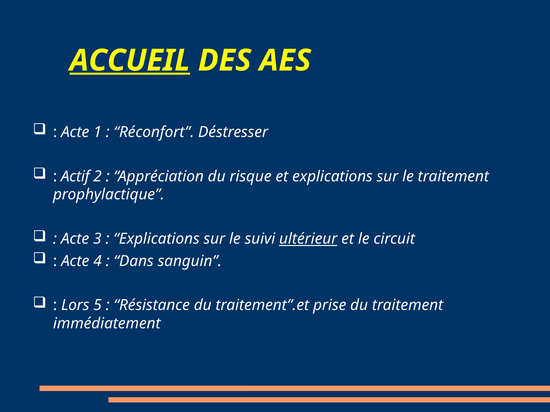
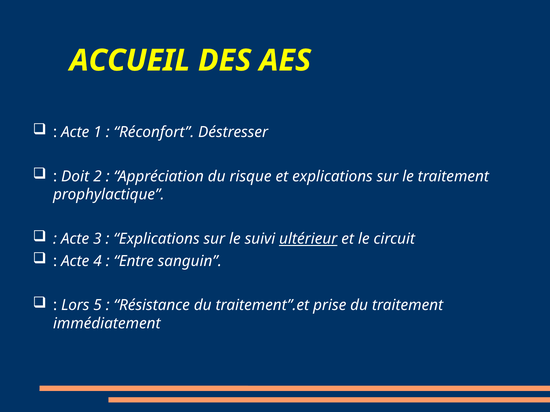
ACCUEIL underline: present -> none
Actif: Actif -> Doit
Dans: Dans -> Entre
